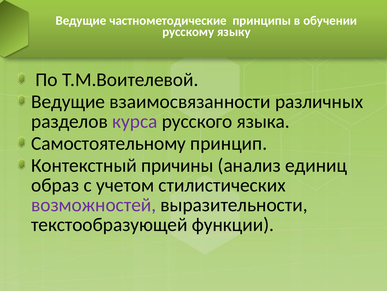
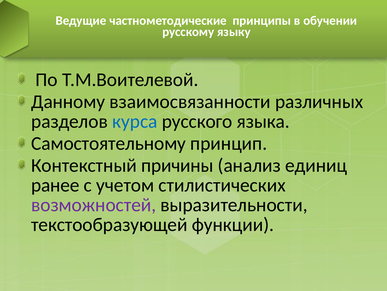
Ведущие at (68, 101): Ведущие -> Данному
курса colour: purple -> blue
образ: образ -> ранее
